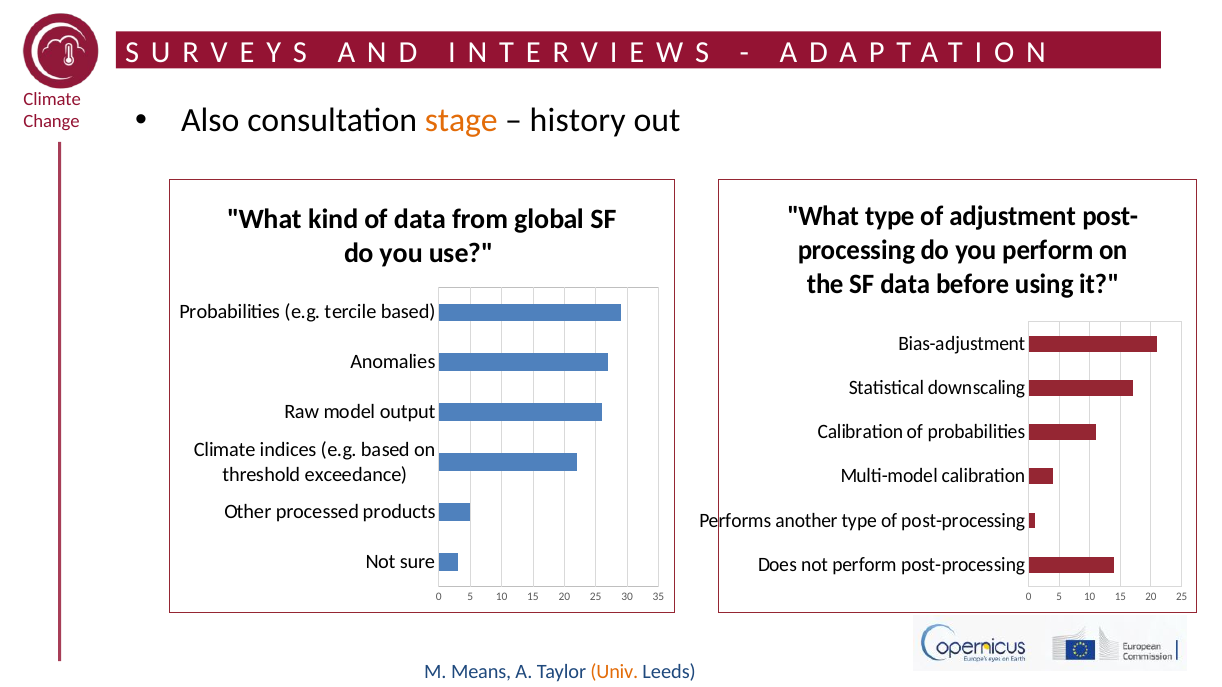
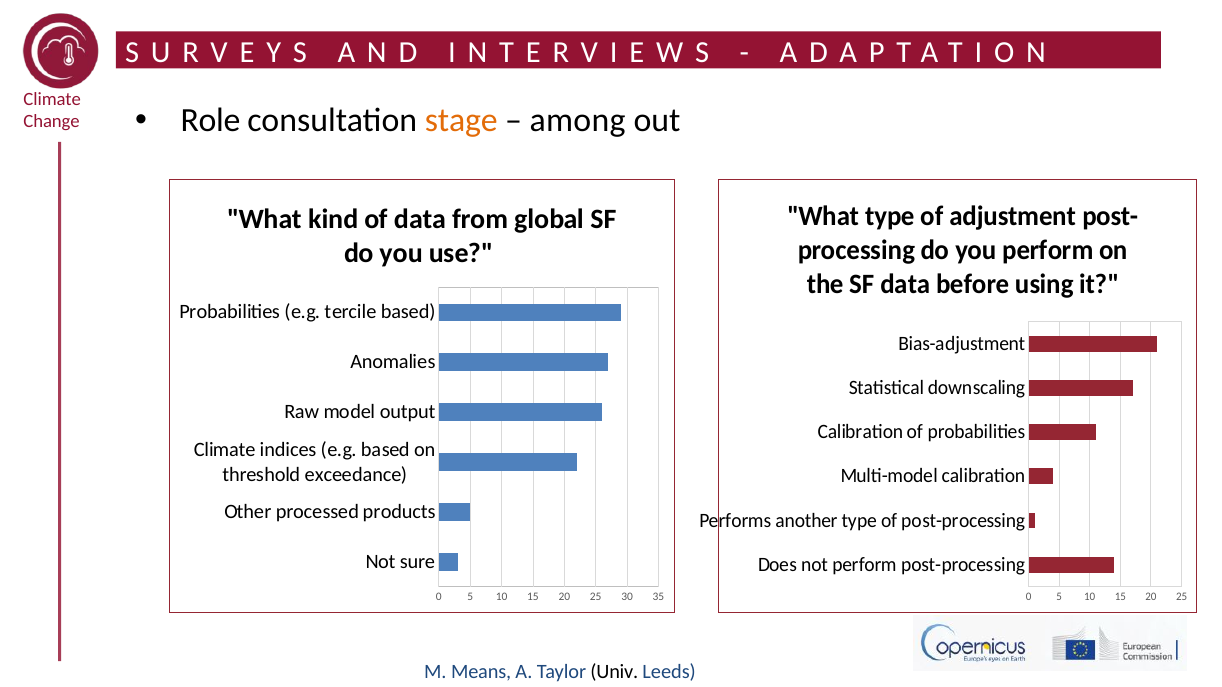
Also: Also -> Role
history: history -> among
Univ colour: orange -> black
